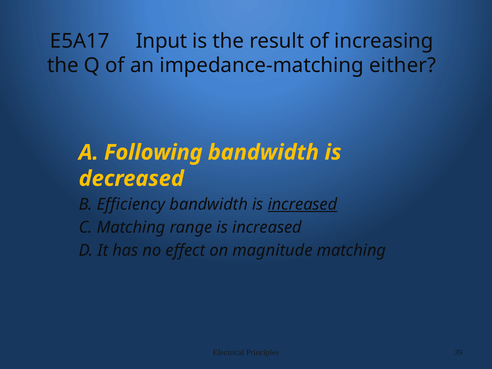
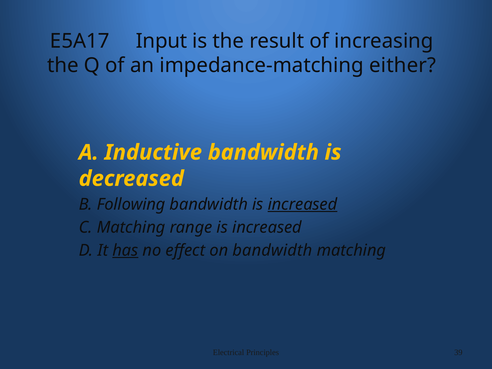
Following: Following -> Inductive
Efficiency: Efficiency -> Following
has underline: none -> present
on magnitude: magnitude -> bandwidth
